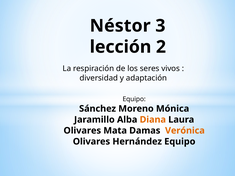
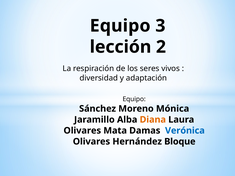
Néstor at (120, 26): Néstor -> Equipo
Verónica colour: orange -> blue
Hernández Equipo: Equipo -> Bloque
